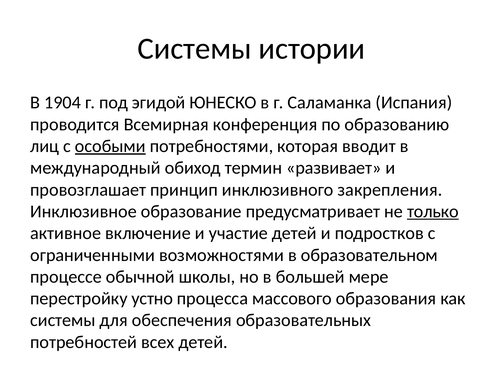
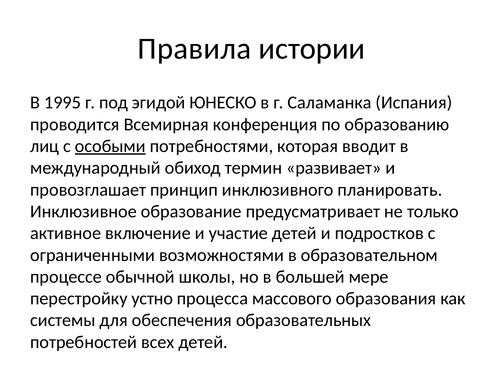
Системы at (195, 49): Системы -> Правила
1904: 1904 -> 1995
закрепления: закрепления -> планировать
только underline: present -> none
